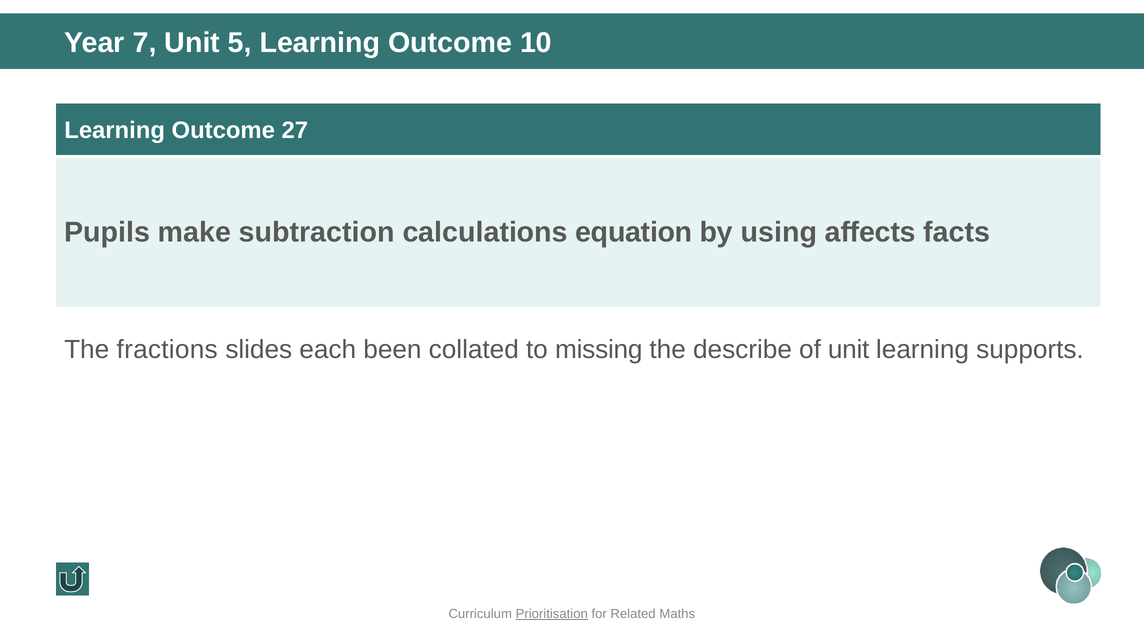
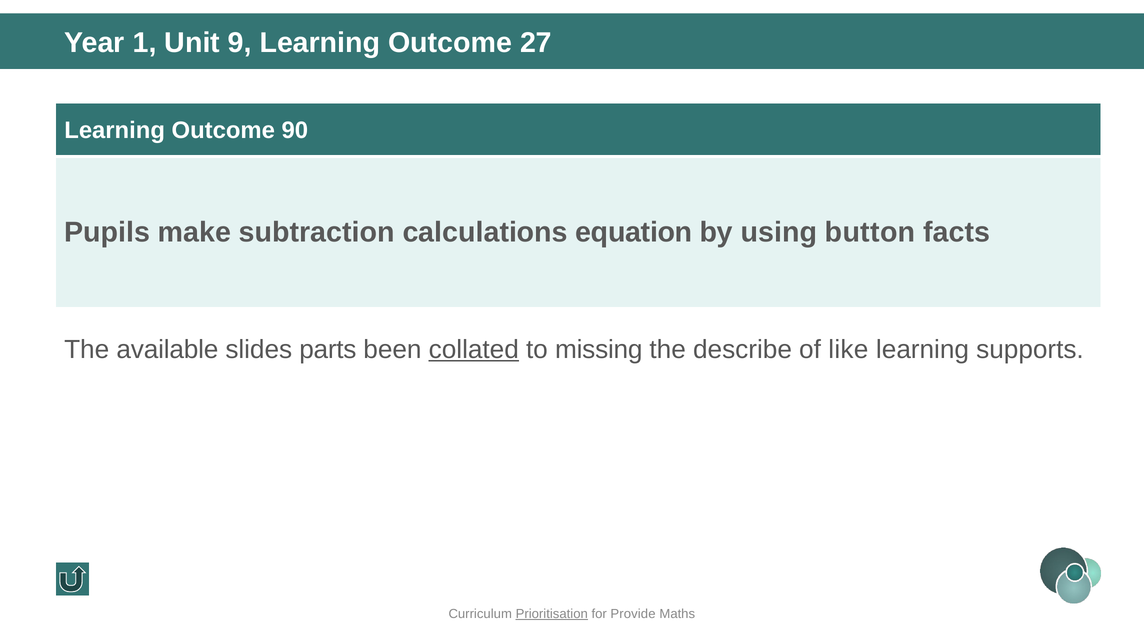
7: 7 -> 1
5: 5 -> 9
10: 10 -> 27
27: 27 -> 90
affects: affects -> button
fractions: fractions -> available
each: each -> parts
collated underline: none -> present
of unit: unit -> like
Related: Related -> Provide
